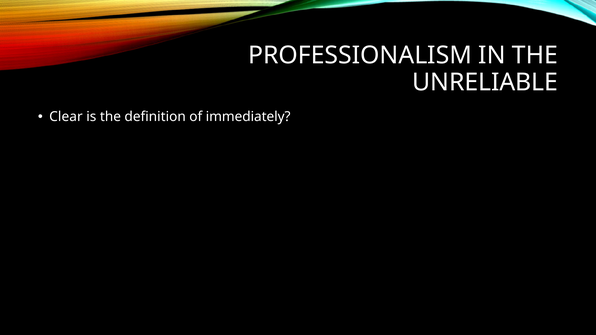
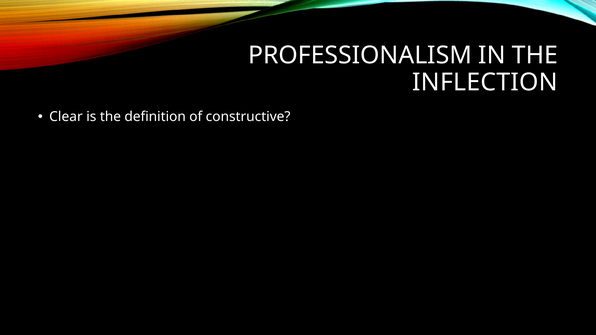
UNRELIABLE: UNRELIABLE -> INFLECTION
immediately: immediately -> constructive
